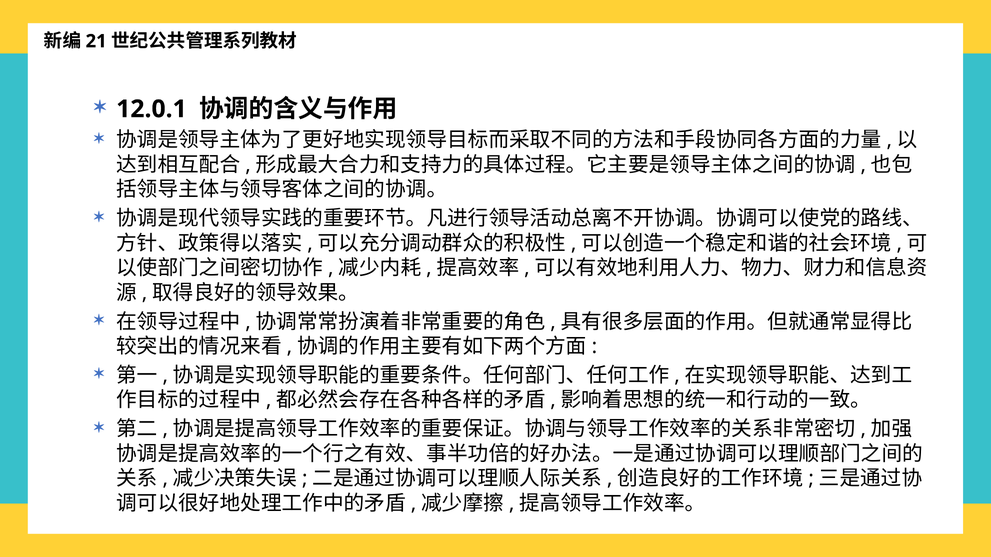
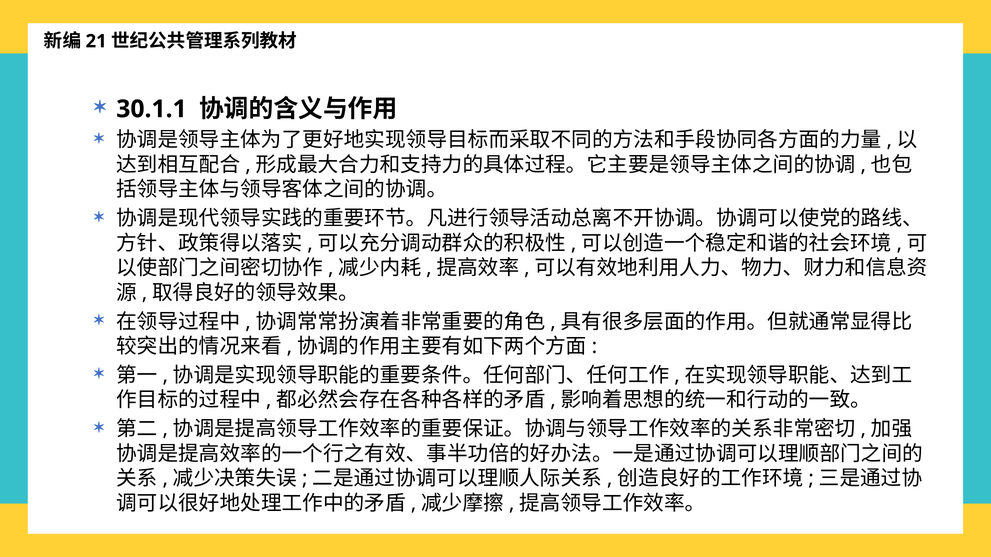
12.0.1: 12.0.1 -> 30.1.1
